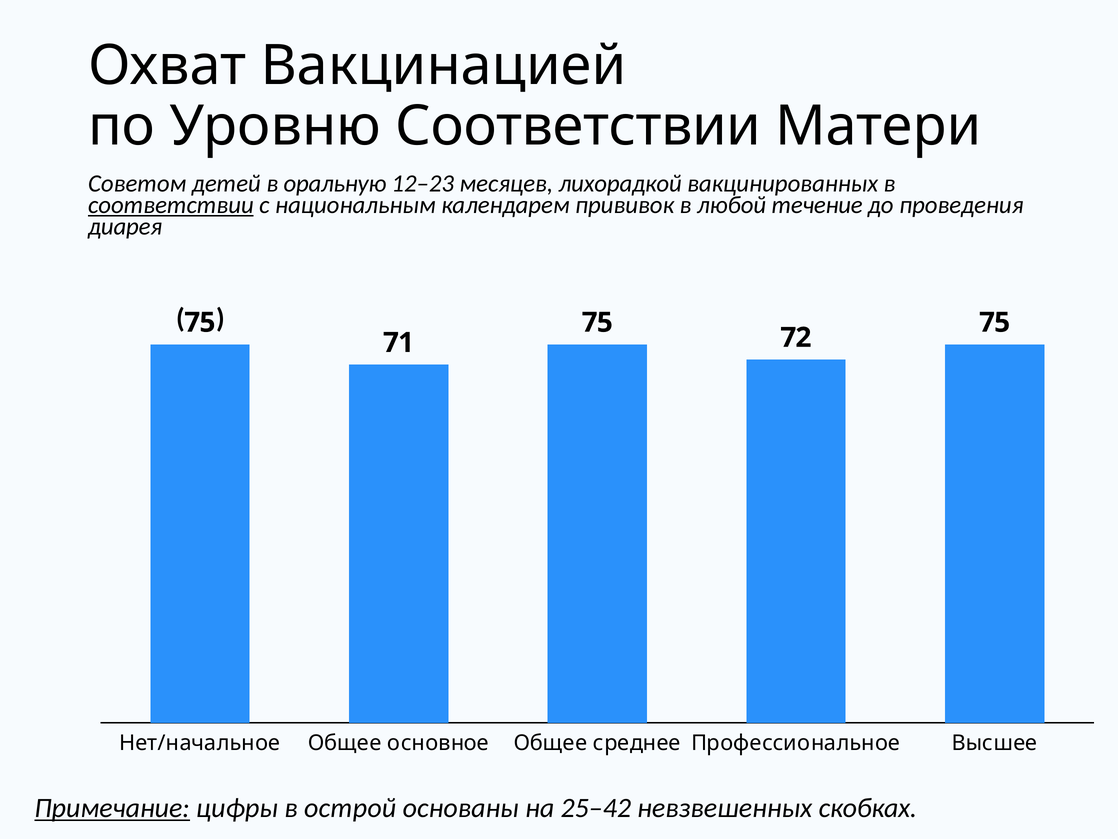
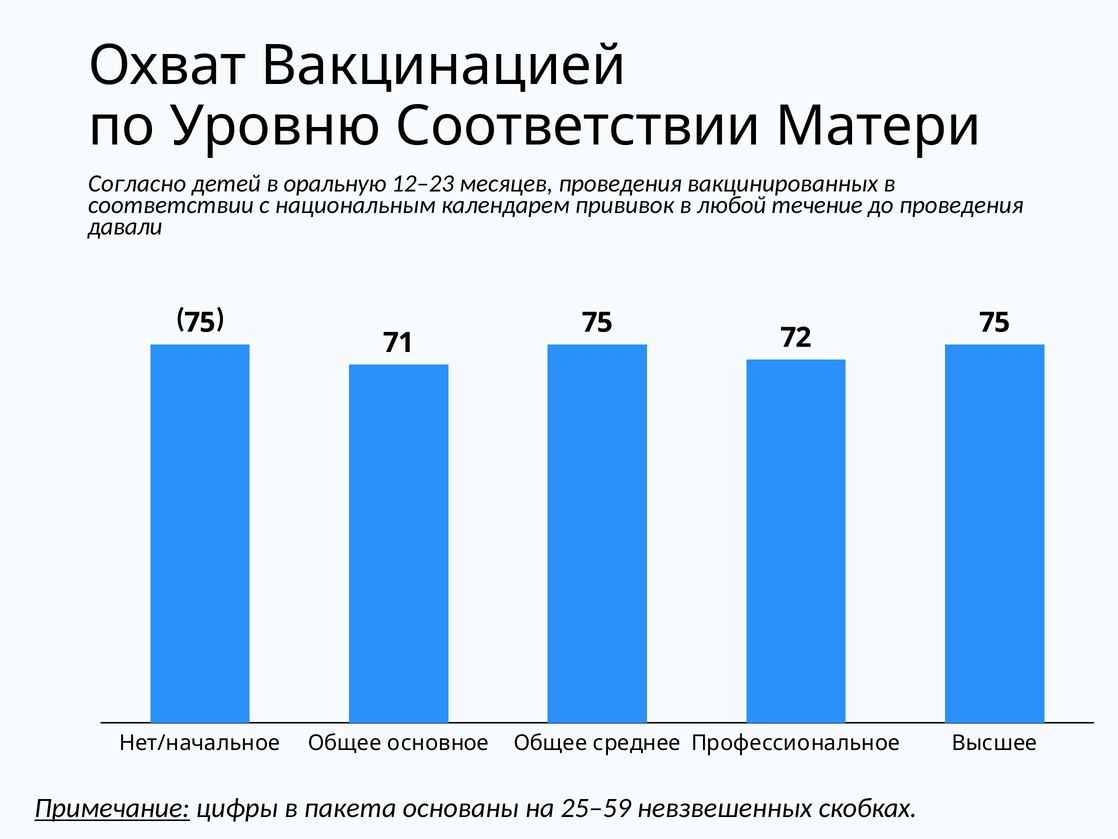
Советом: Советом -> Согласно
месяцев лихорадкой: лихорадкой -> проведения
соответствии at (171, 205) underline: present -> none
диарея: диарея -> давали
острой: острой -> пакета
25–42: 25–42 -> 25–59
